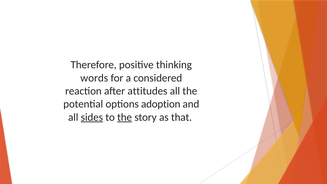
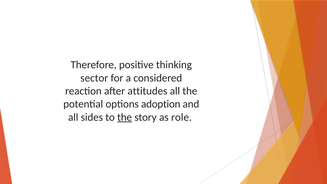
words: words -> sector
sides underline: present -> none
that: that -> role
